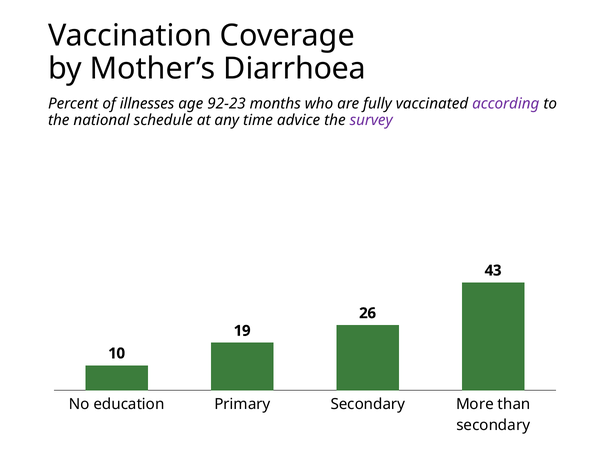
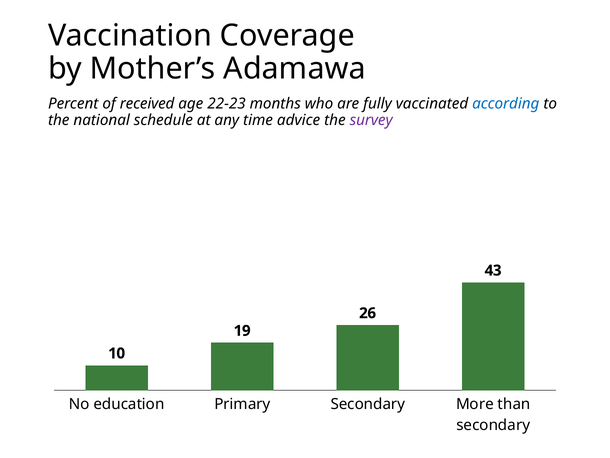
Diarrhoea: Diarrhoea -> Adamawa
illnesses: illnesses -> received
92-23: 92-23 -> 22-23
according colour: purple -> blue
